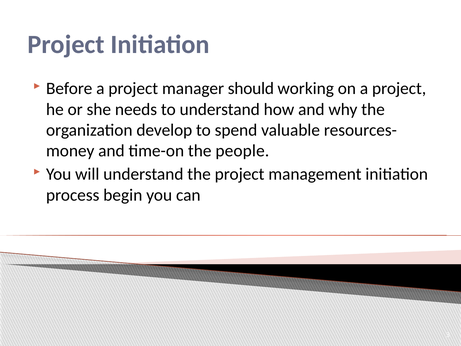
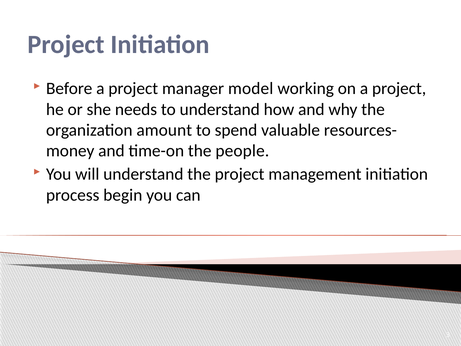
should: should -> model
develop: develop -> amount
